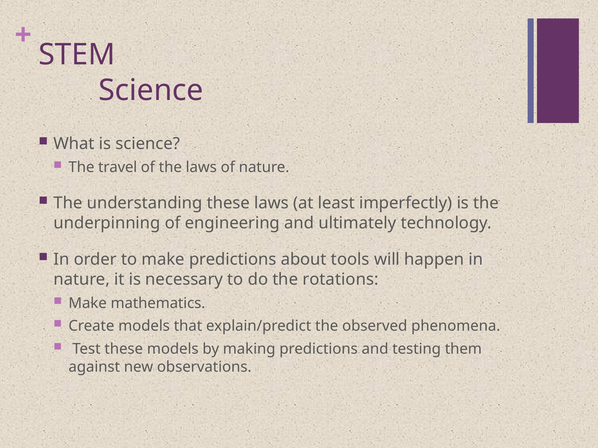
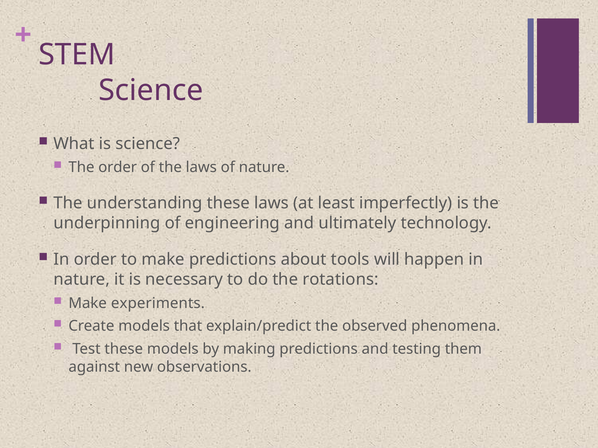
The travel: travel -> order
mathematics: mathematics -> experiments
